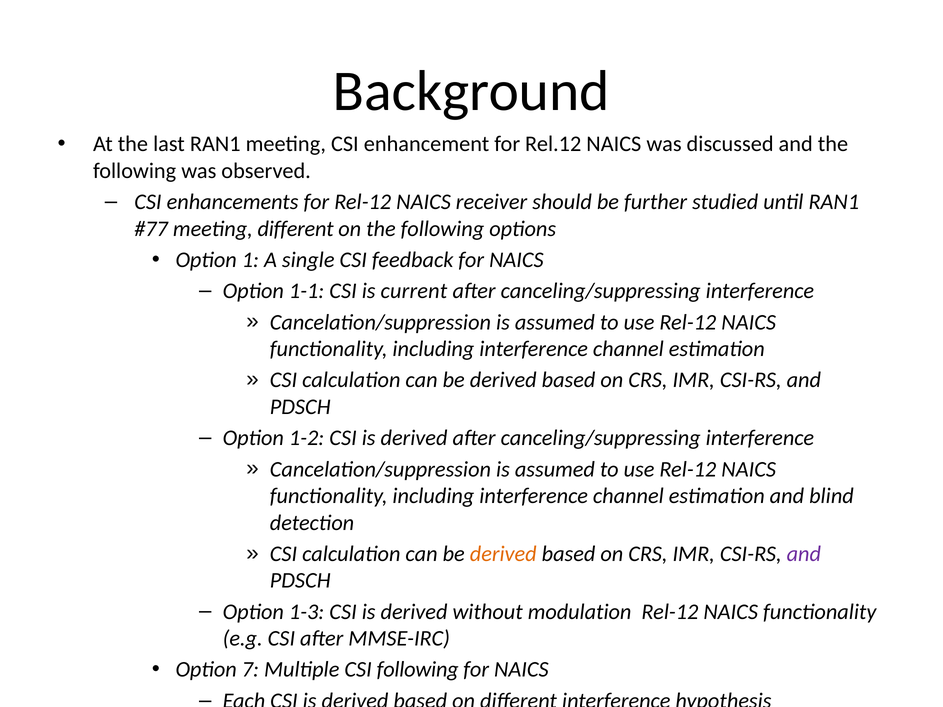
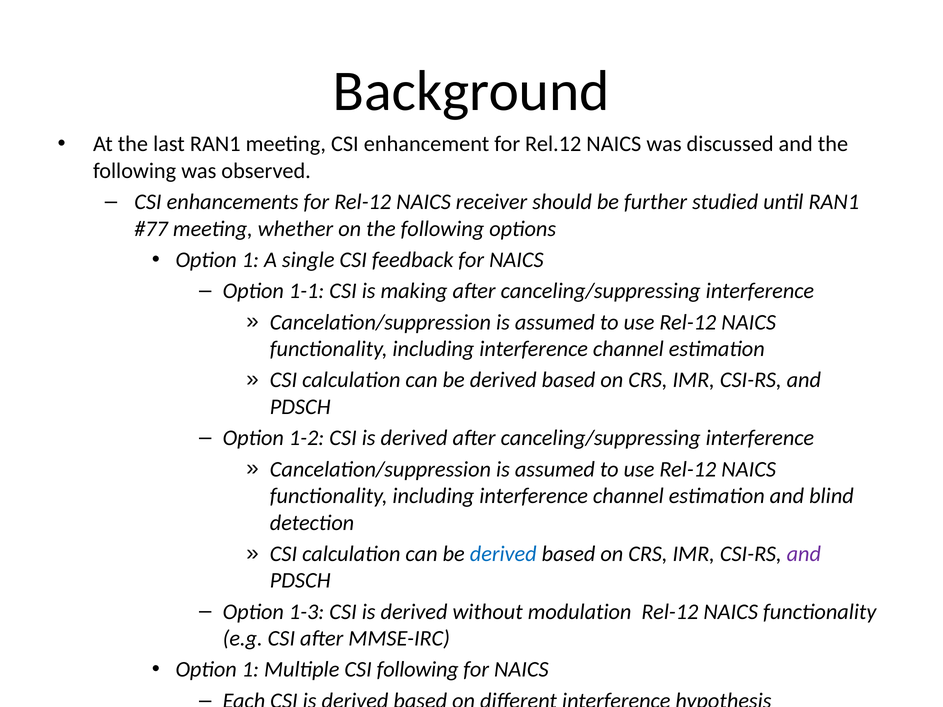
meeting different: different -> whether
current: current -> making
derived at (503, 554) colour: orange -> blue
7 at (250, 670): 7 -> 1
